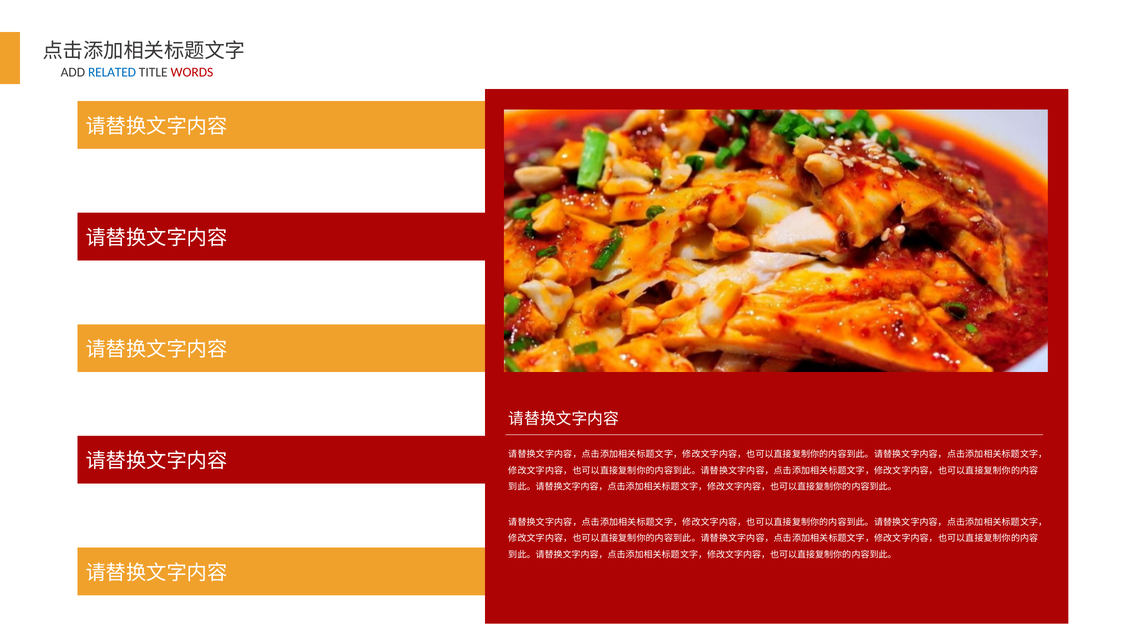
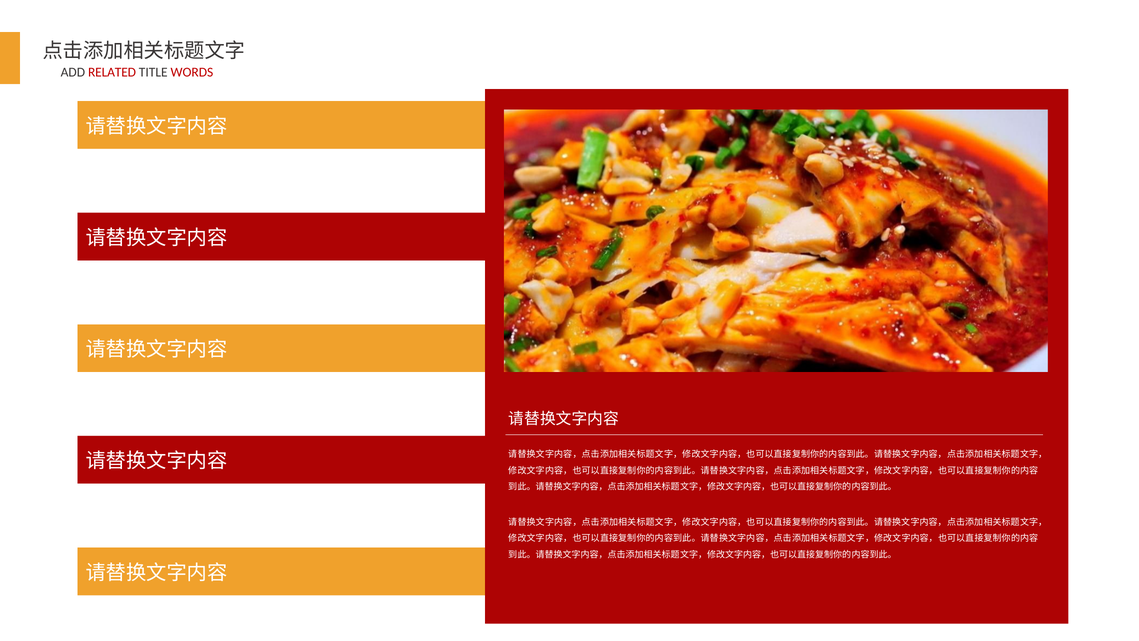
RELATED colour: blue -> red
